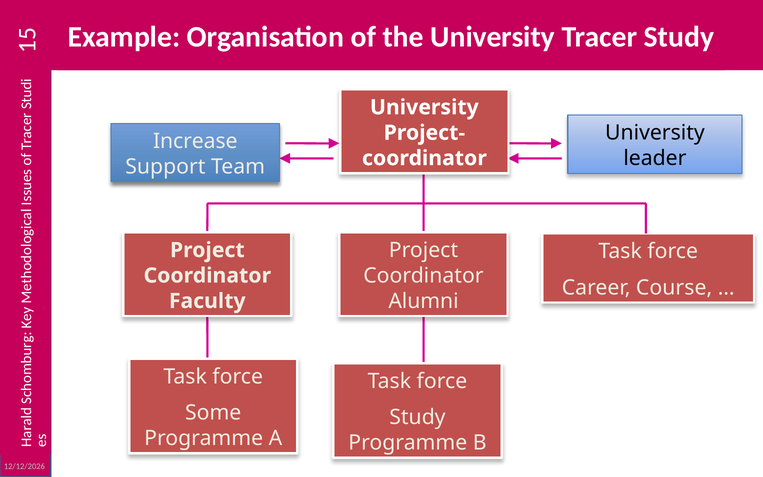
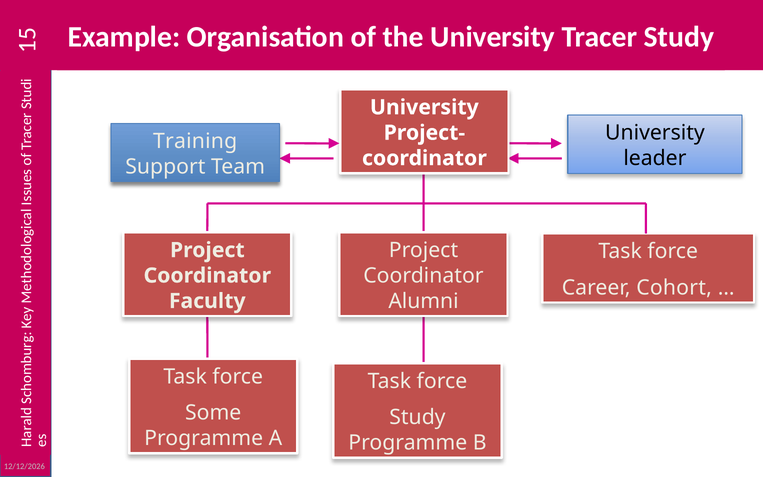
Increase: Increase -> Training
Course: Course -> Cohort
